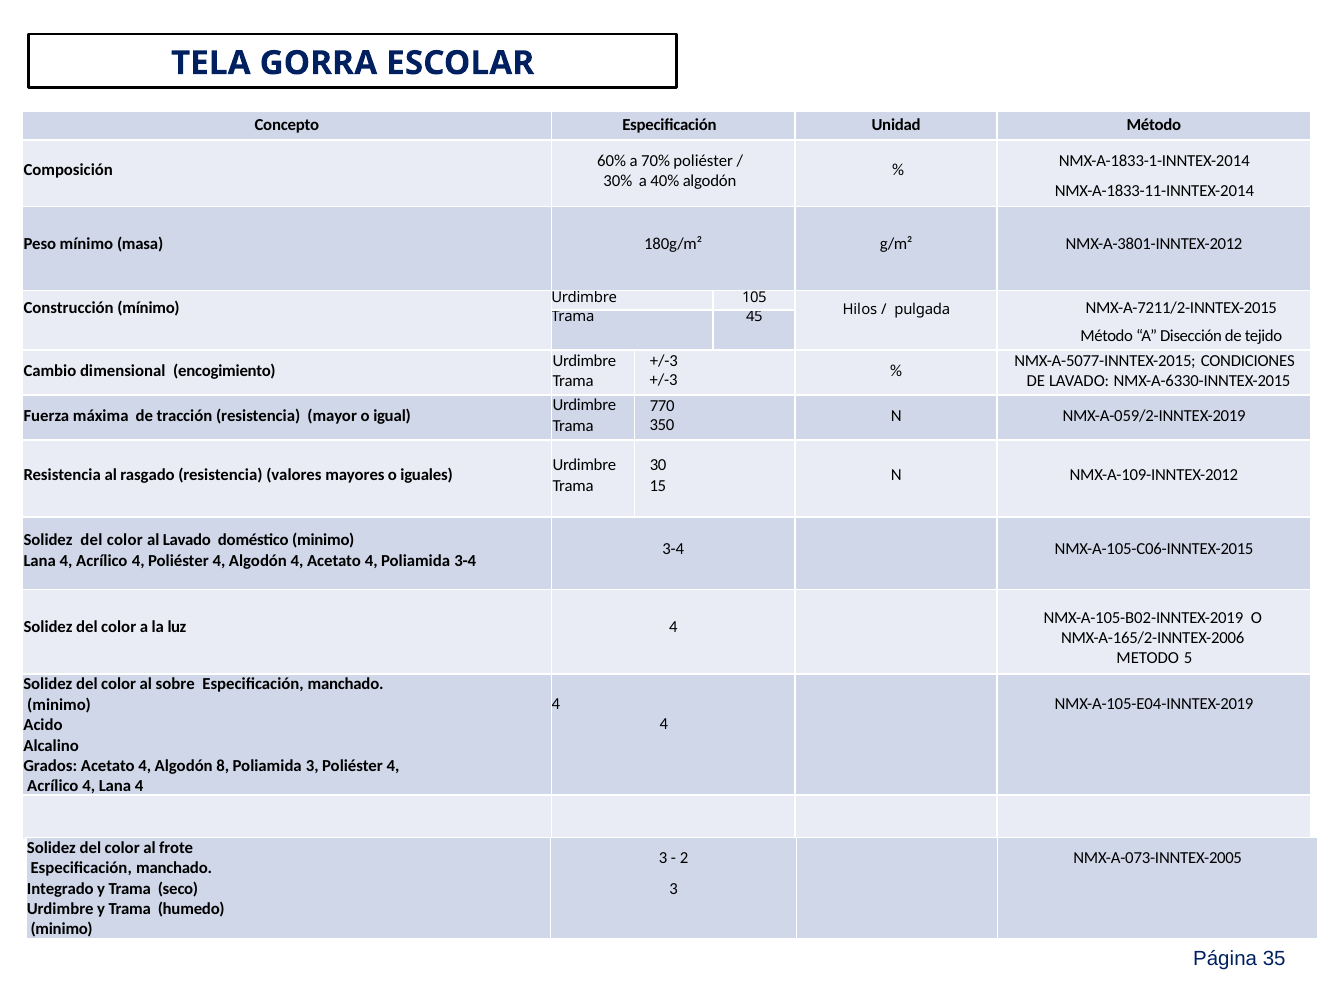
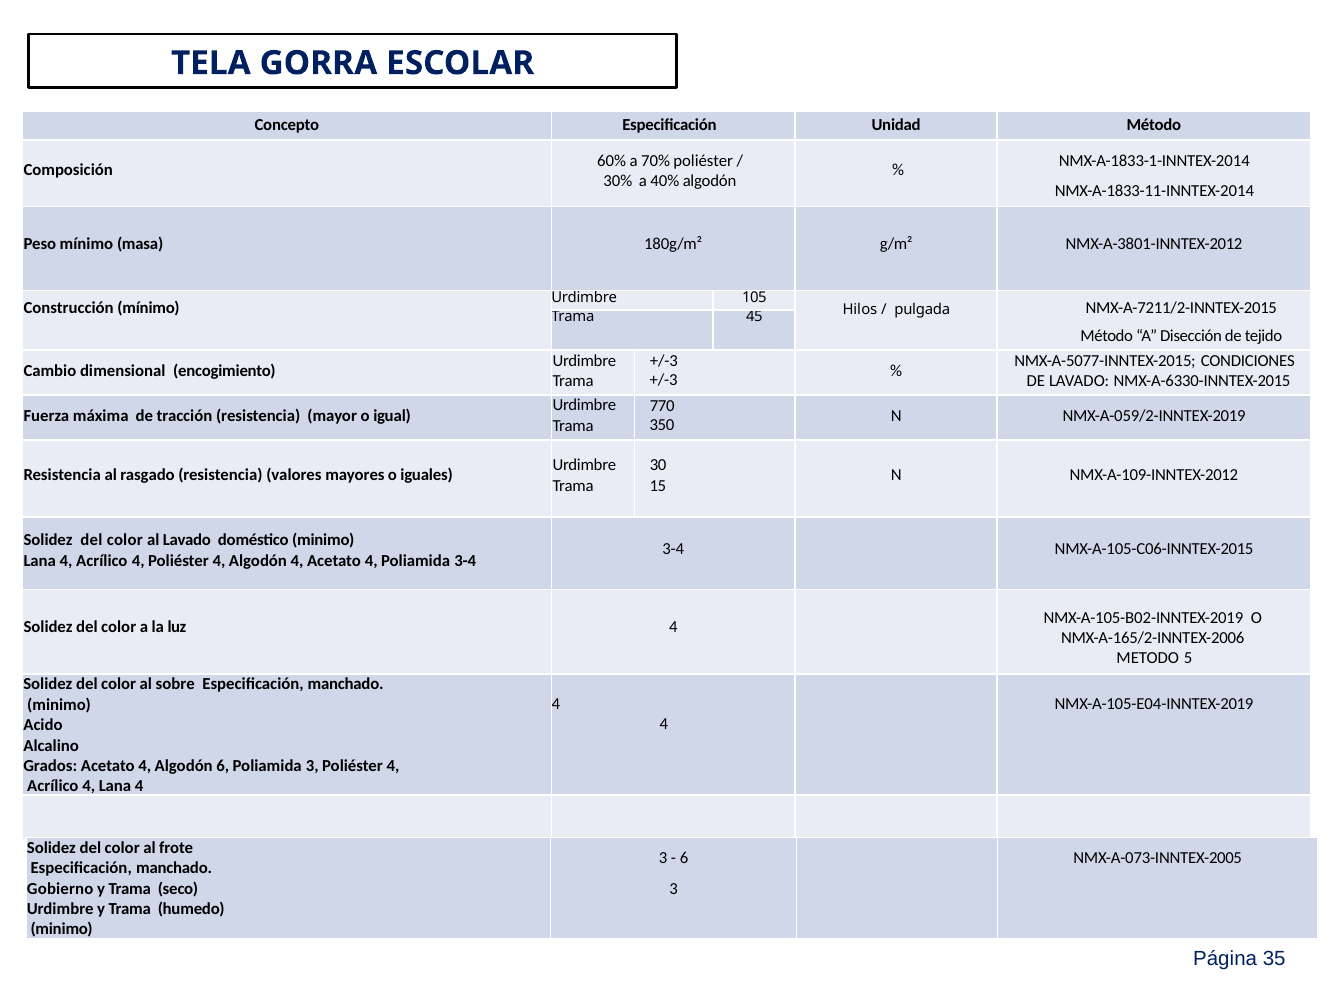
Algodón 8: 8 -> 6
2 at (684, 858): 2 -> 6
Integrado: Integrado -> Gobierno
